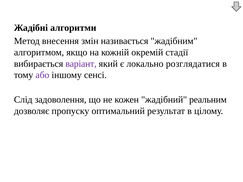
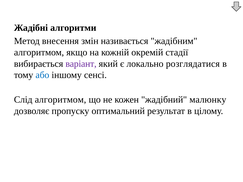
або colour: purple -> blue
Слід задоволення: задоволення -> алгоритмом
реальним: реальним -> малюнку
